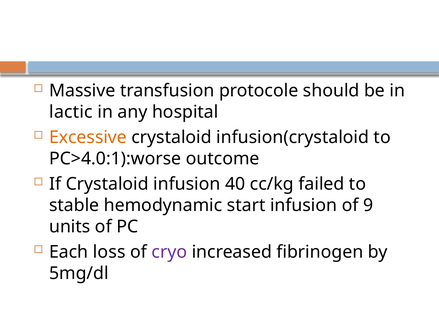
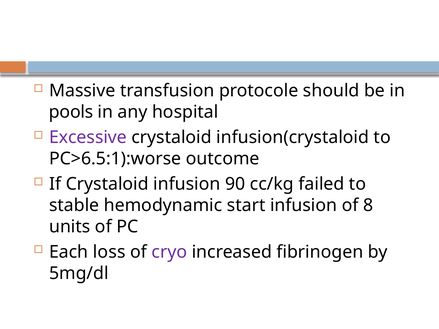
lactic: lactic -> pools
Excessive colour: orange -> purple
PC>4.0:1):worse: PC>4.0:1):worse -> PC>6.5:1):worse
40: 40 -> 90
9: 9 -> 8
